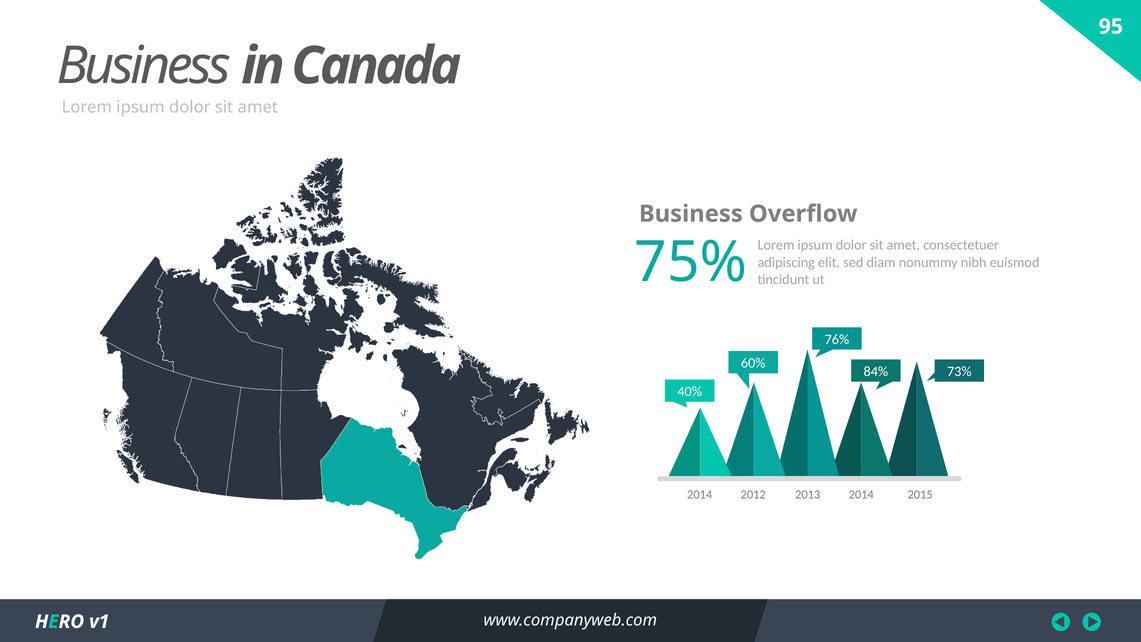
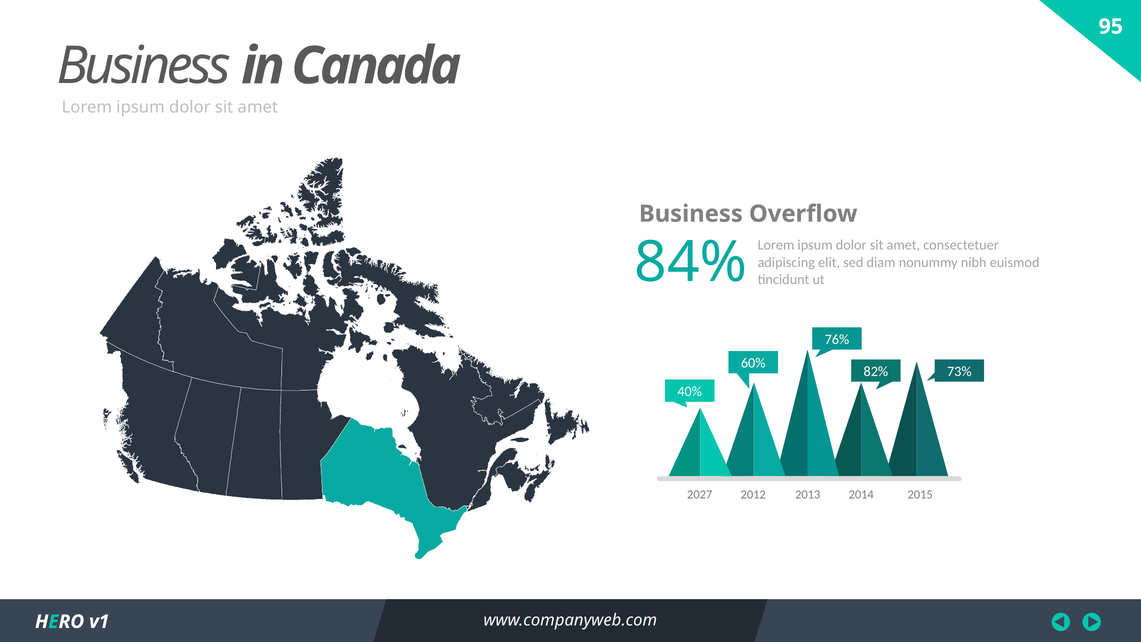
75%: 75% -> 84%
84%: 84% -> 82%
2014 at (700, 494): 2014 -> 2027
